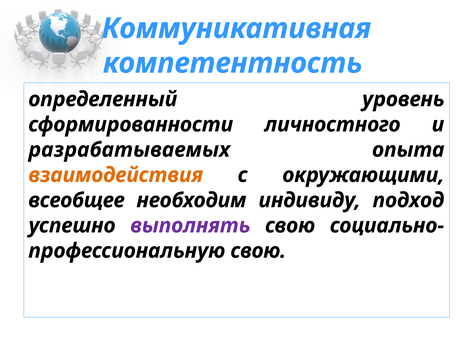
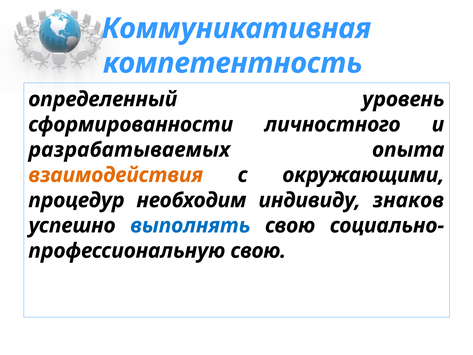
всеобщее: всеобщее -> процедур
подход: подход -> знаков
выполнять colour: purple -> blue
